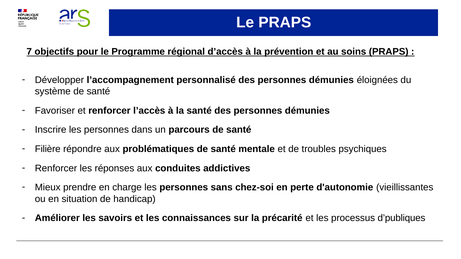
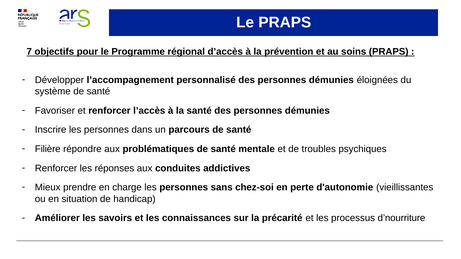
d’publiques: d’publiques -> d’nourriture
